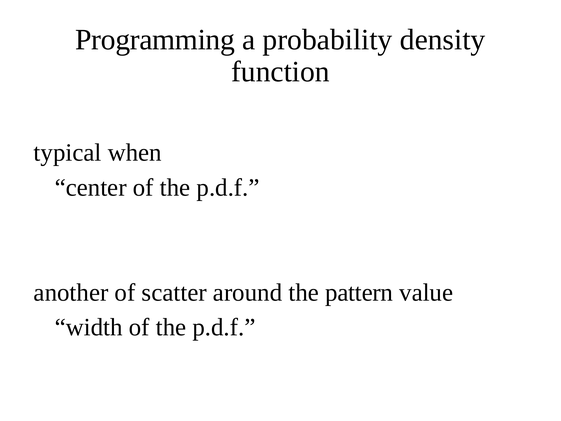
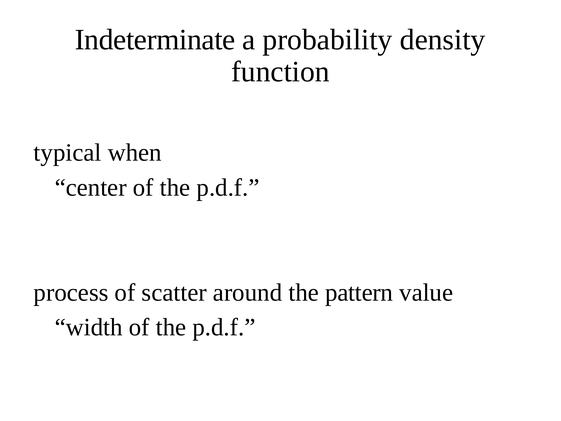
Programming: Programming -> Indeterminate
another: another -> process
